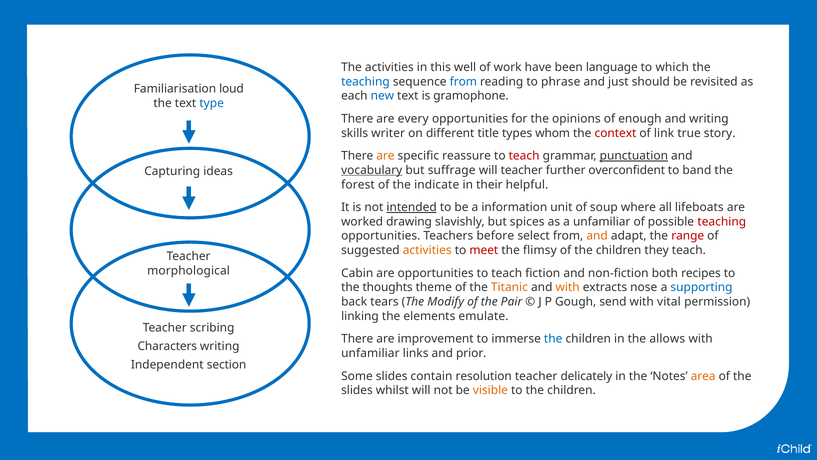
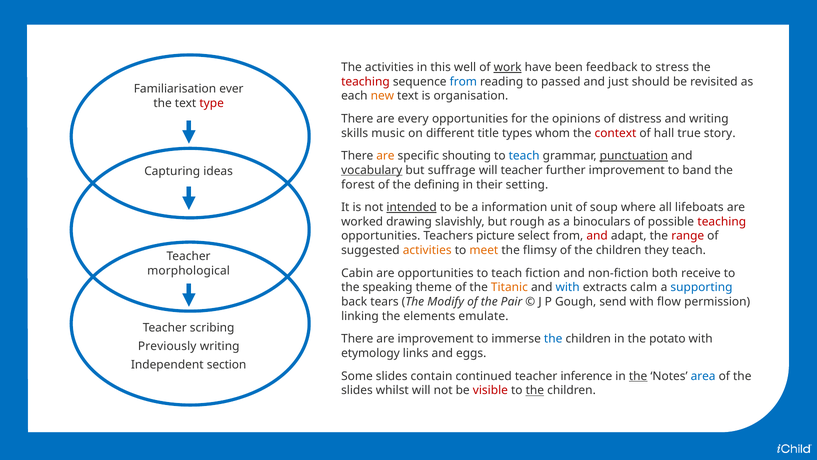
work underline: none -> present
language: language -> feedback
which: which -> stress
teaching at (365, 82) colour: blue -> red
phrase: phrase -> passed
loud: loud -> ever
new colour: blue -> orange
gramophone: gramophone -> organisation
type colour: blue -> red
enough: enough -> distress
writer: writer -> music
link: link -> hall
reassure: reassure -> shouting
teach at (524, 156) colour: red -> blue
further overconfident: overconfident -> improvement
indicate: indicate -> defining
helpful: helpful -> setting
spices: spices -> rough
a unfamiliar: unfamiliar -> binoculars
before: before -> picture
and at (597, 236) colour: orange -> red
meet colour: red -> orange
recipes: recipes -> receive
thoughts: thoughts -> speaking
with at (568, 287) colour: orange -> blue
nose: nose -> calm
vital: vital -> flow
allows: allows -> potato
Characters: Characters -> Previously
unfamiliar at (370, 353): unfamiliar -> etymology
prior: prior -> eggs
resolution: resolution -> continued
delicately: delicately -> inference
the at (638, 376) underline: none -> present
area colour: orange -> blue
visible colour: orange -> red
the at (535, 390) underline: none -> present
